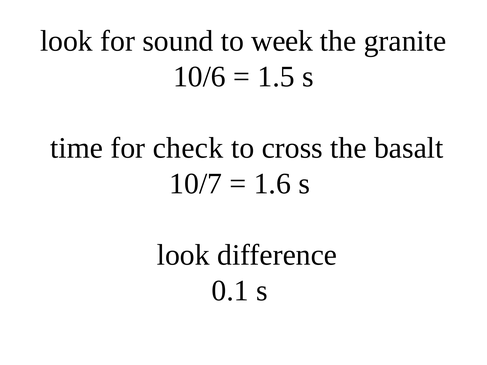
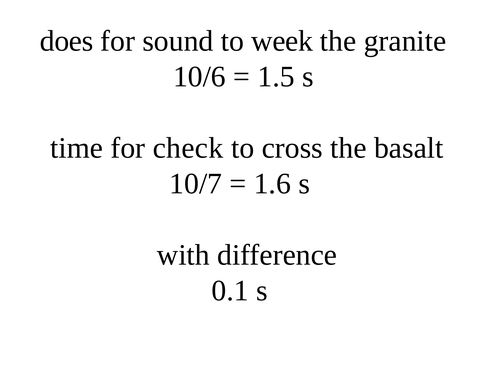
look at (66, 41): look -> does
look at (183, 255): look -> with
